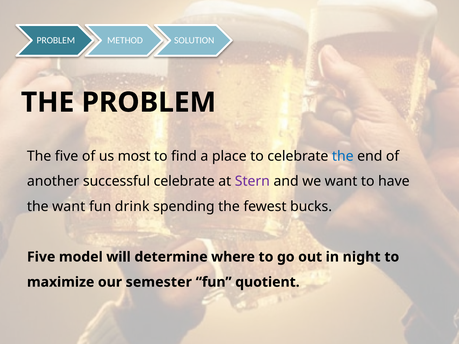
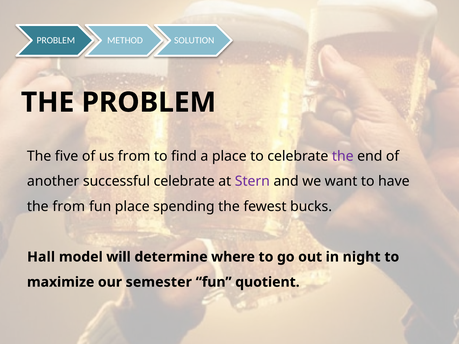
us most: most -> from
the at (343, 156) colour: blue -> purple
the want: want -> from
fun drink: drink -> place
Five at (41, 257): Five -> Hall
